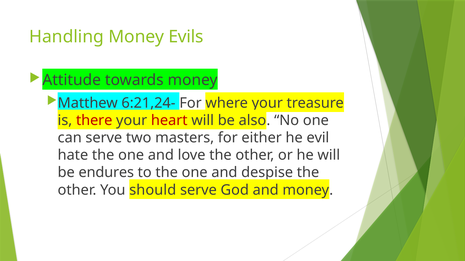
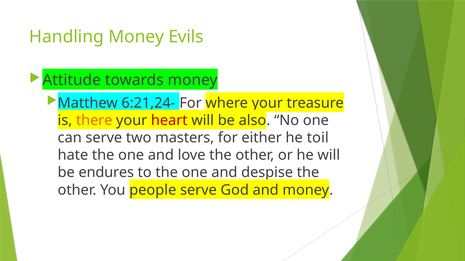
there colour: red -> orange
evil: evil -> toil
should: should -> people
